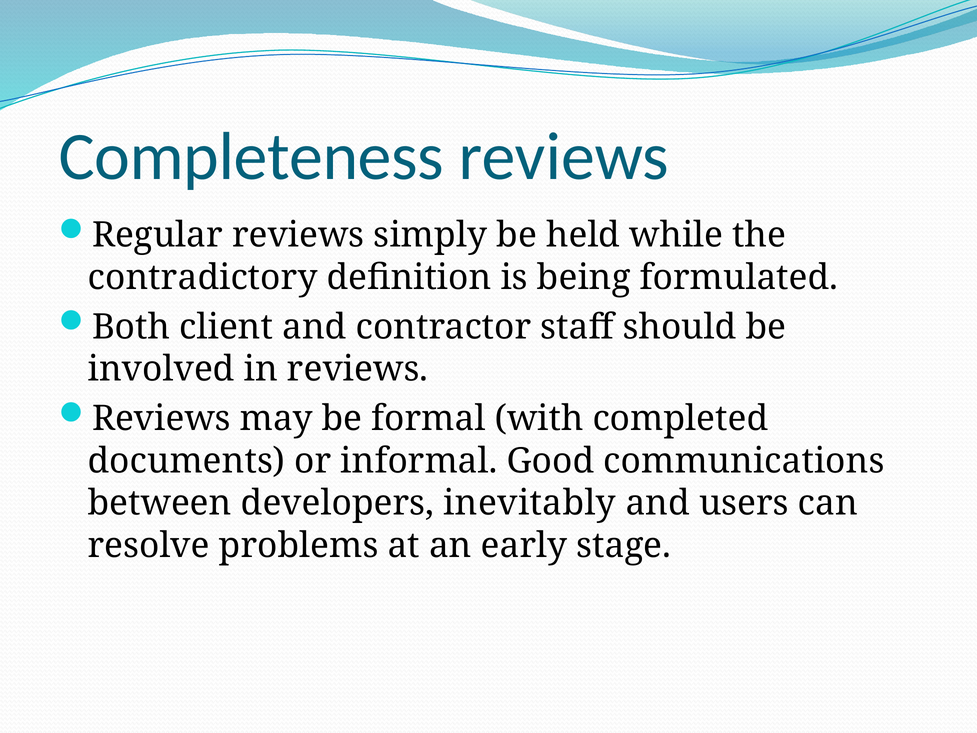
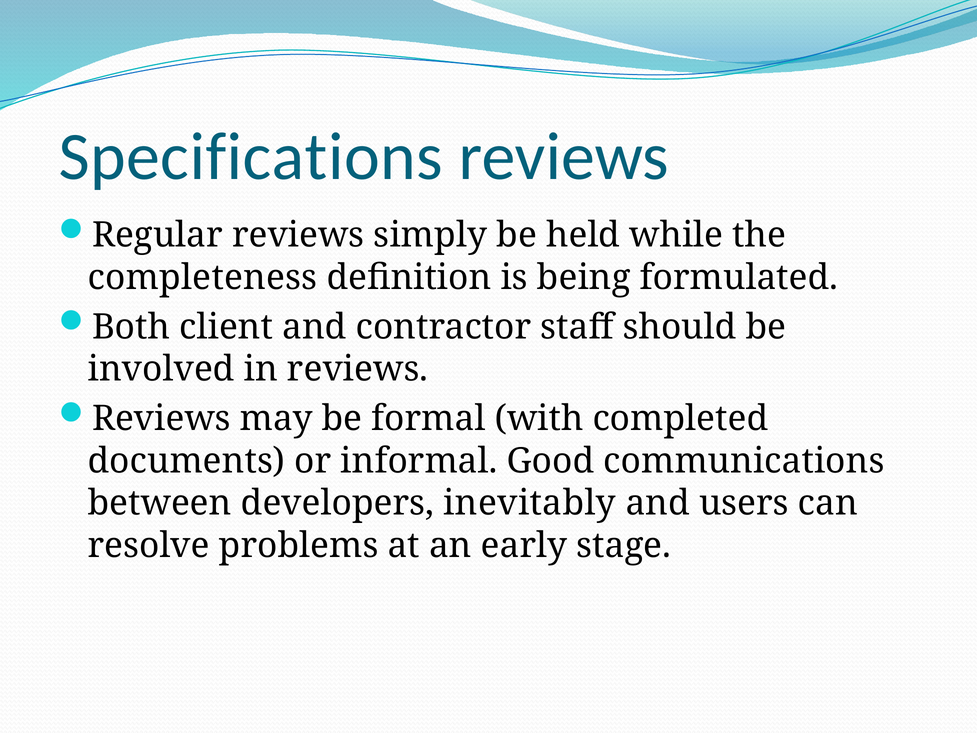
Completeness: Completeness -> Specifications
contradictory: contradictory -> completeness
